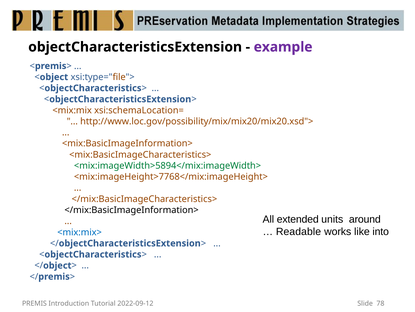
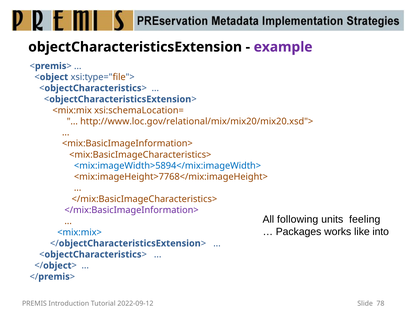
http://www.loc.gov/possibility/mix/mix20/mix20.xsd">: http://www.loc.gov/possibility/mix/mix20/mix20.xsd"> -> http://www.loc.gov/relational/mix/mix20/mix20.xsd">
<mix:imageWidth>5894</mix:imageWidth> colour: green -> blue
</mix:BasicImageInformation> colour: black -> purple
extended: extended -> following
around: around -> feeling
Readable: Readable -> Packages
